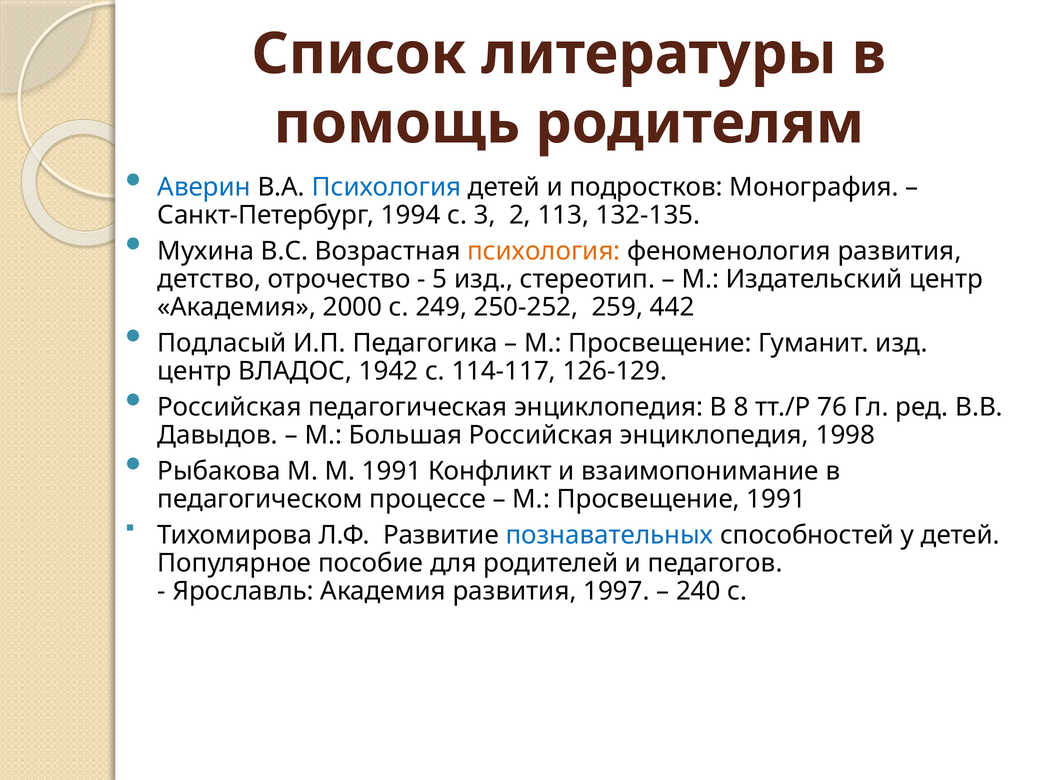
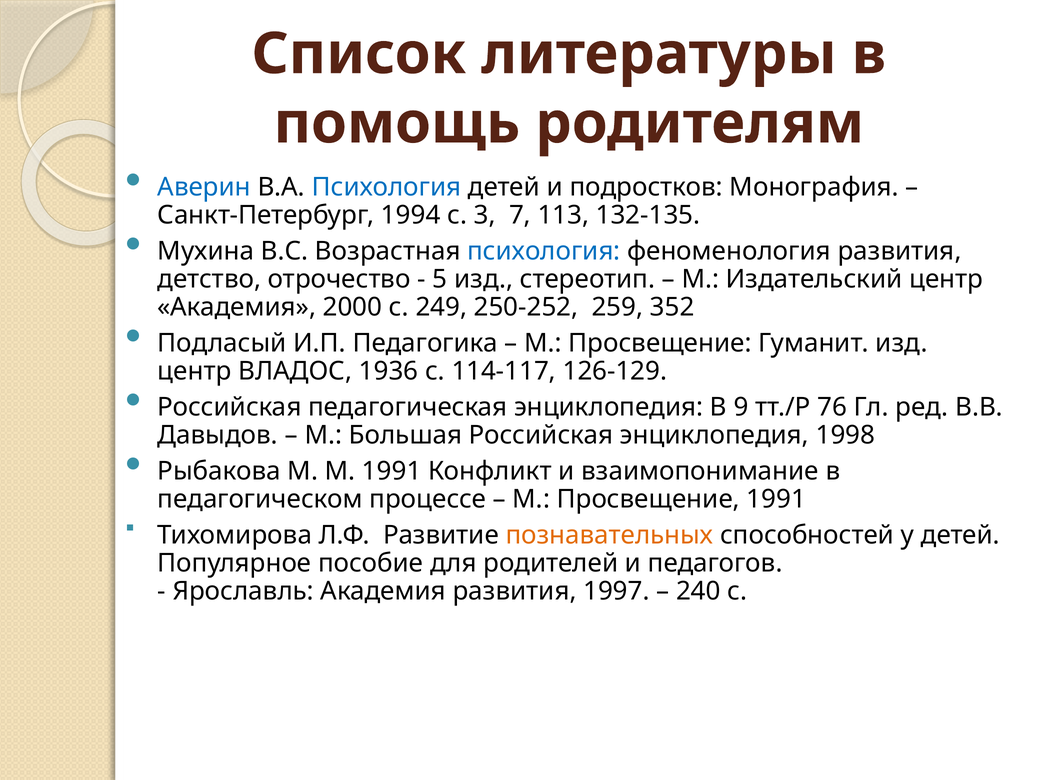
2: 2 -> 7
психология at (544, 251) colour: orange -> blue
442: 442 -> 352
1942: 1942 -> 1936
8: 8 -> 9
познавательных colour: blue -> orange
